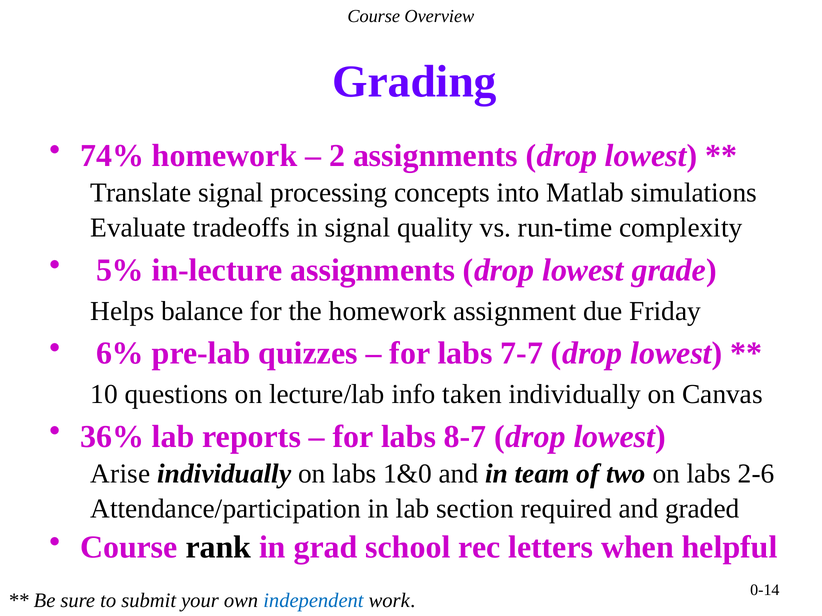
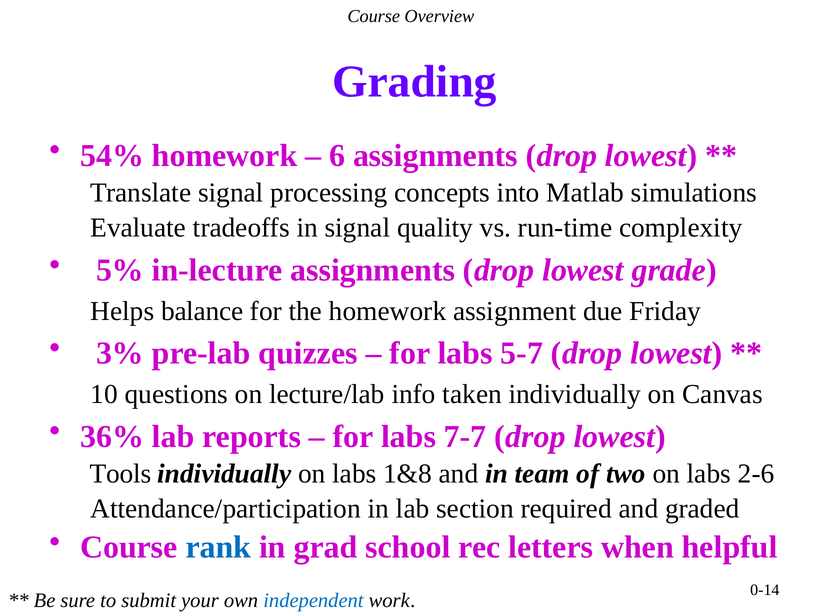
74%: 74% -> 54%
2: 2 -> 6
6%: 6% -> 3%
7-7: 7-7 -> 5-7
8-7: 8-7 -> 7-7
Arise: Arise -> Tools
1&0: 1&0 -> 1&8
rank colour: black -> blue
